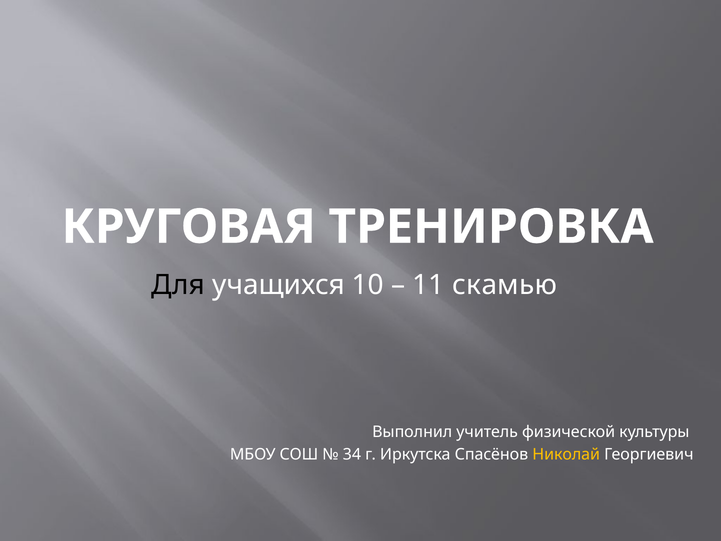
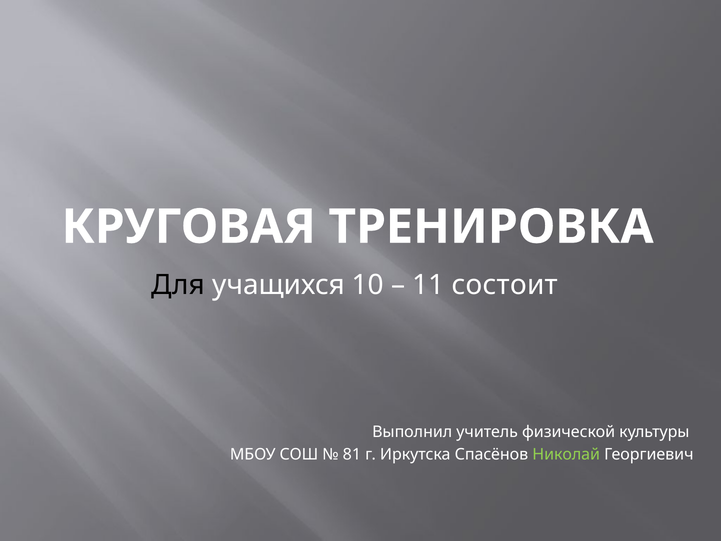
скамью: скамью -> состоит
34: 34 -> 81
Николай colour: yellow -> light green
